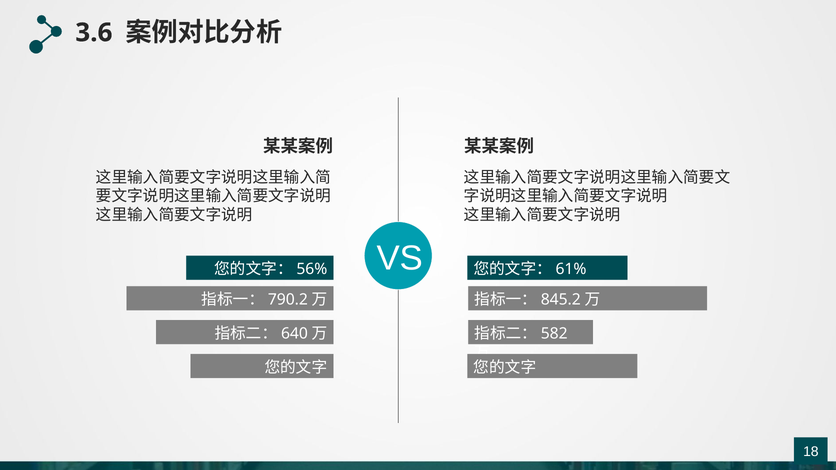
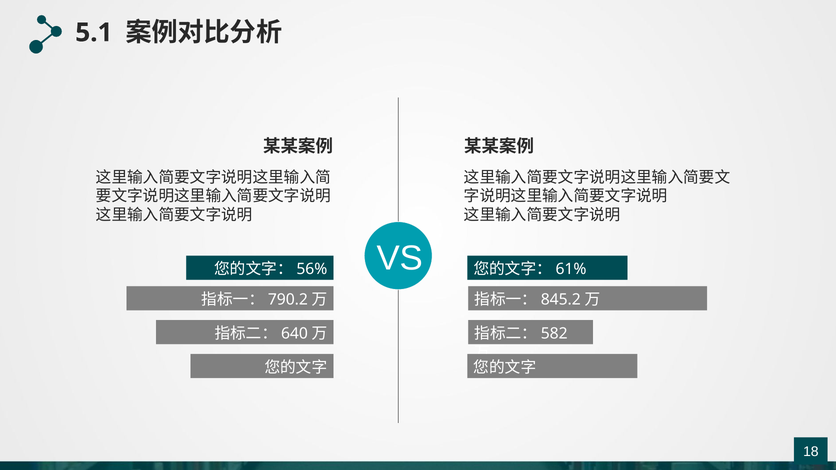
3.6: 3.6 -> 5.1
